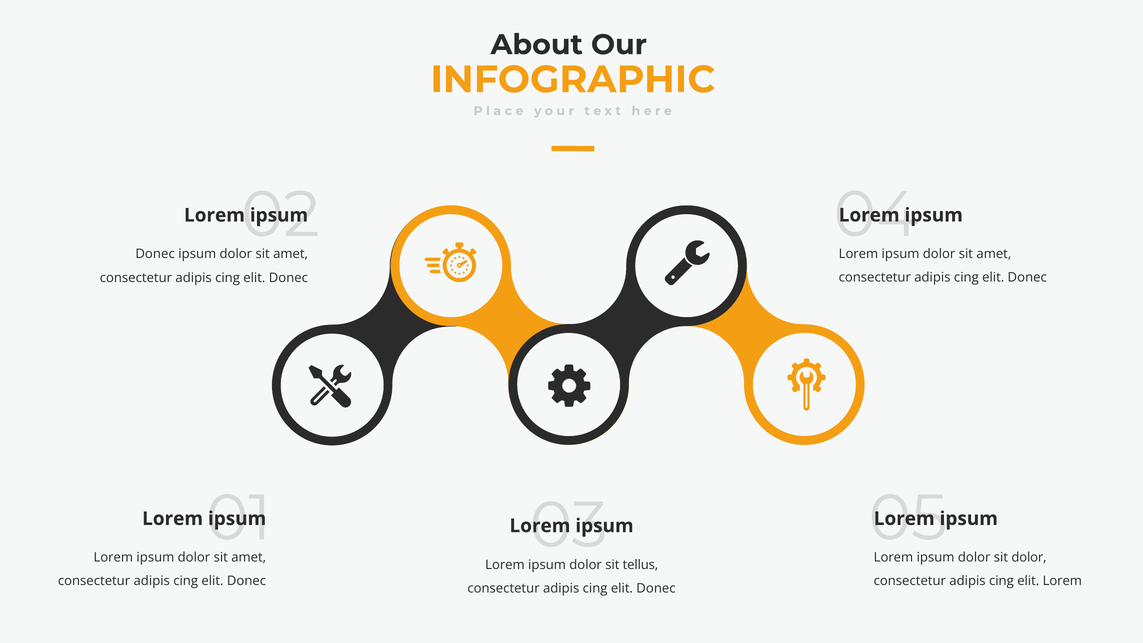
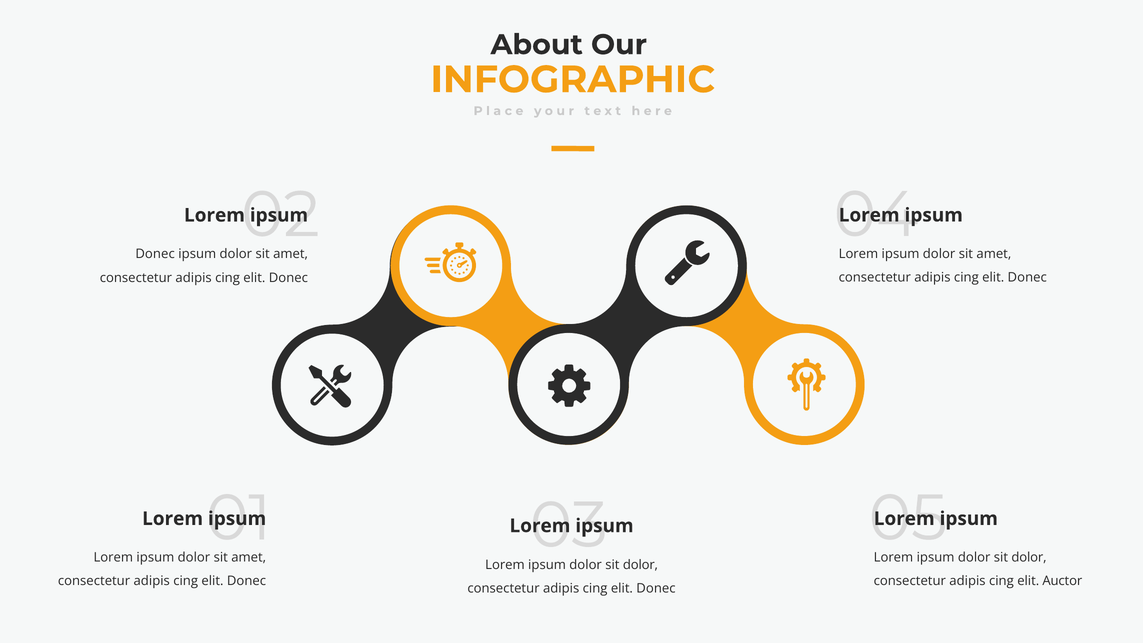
tellus at (640, 565): tellus -> dolor
elit Lorem: Lorem -> Auctor
